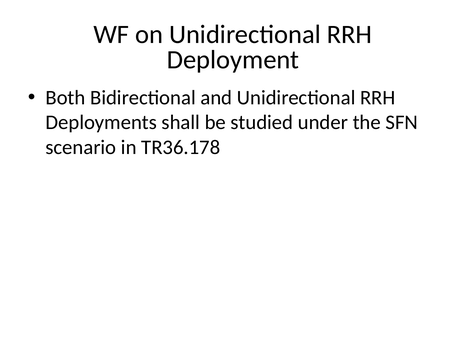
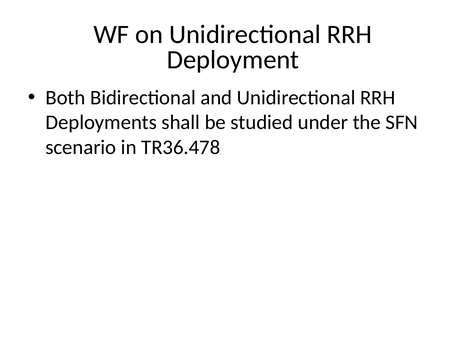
TR36.178: TR36.178 -> TR36.478
